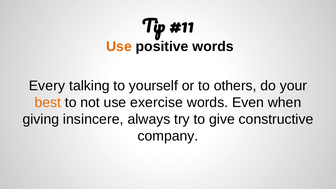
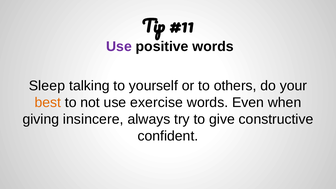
Use at (119, 46) colour: orange -> purple
Every: Every -> Sleep
company: company -> confident
